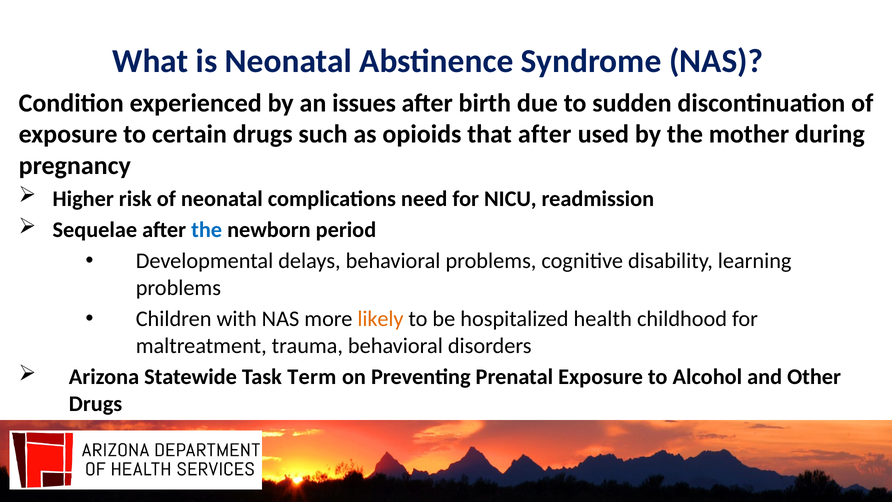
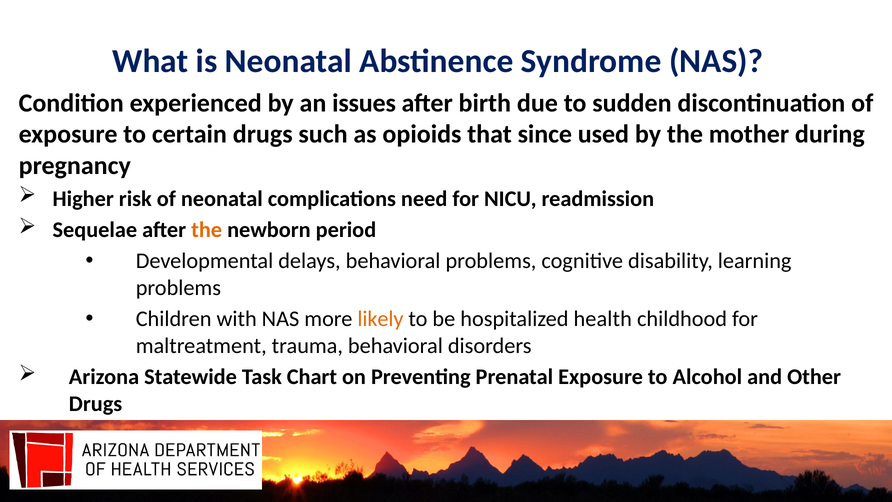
that after: after -> since
the at (207, 230) colour: blue -> orange
Term: Term -> Chart
